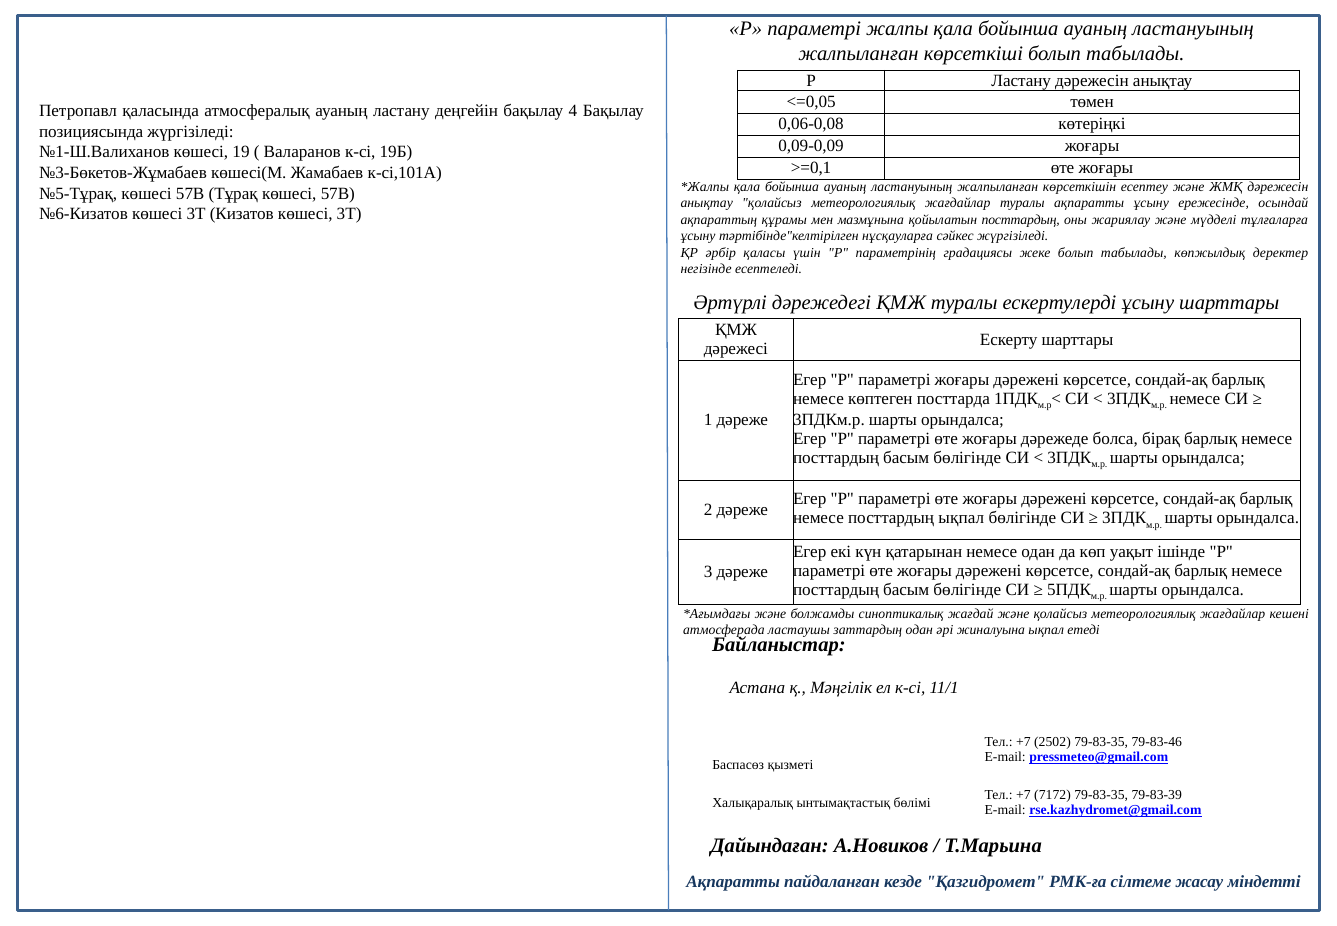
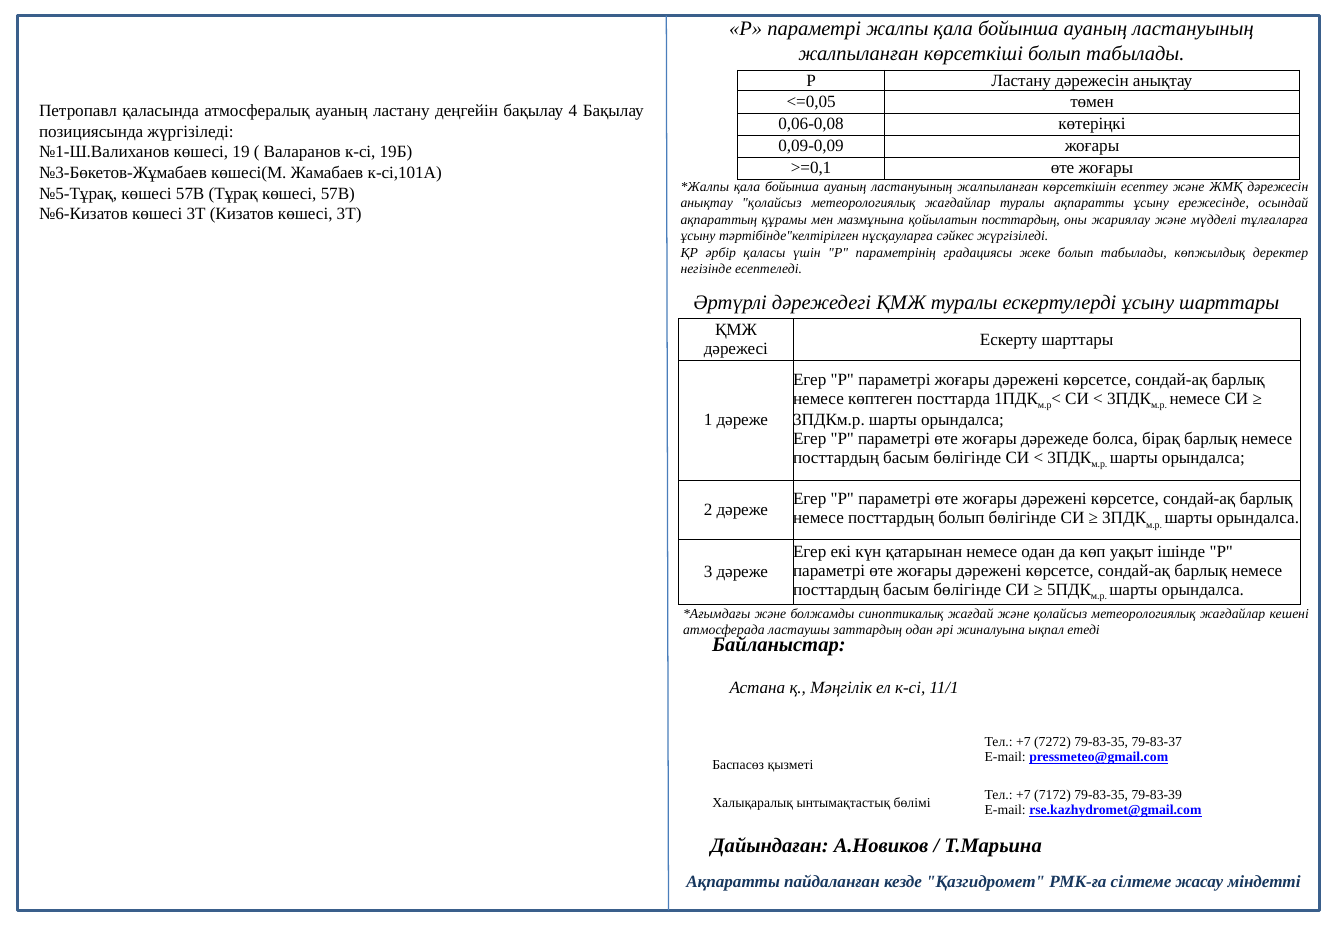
посттардың ықпал: ықпал -> болып
2502: 2502 -> 7272
79-83-46: 79-83-46 -> 79-83-37
